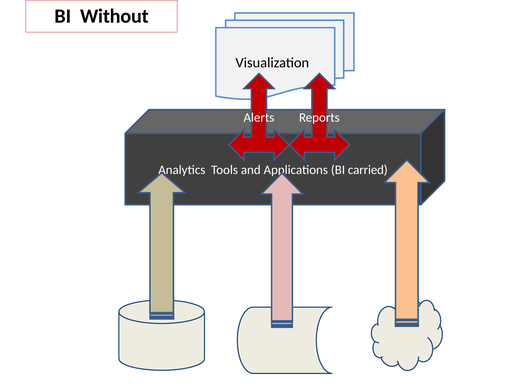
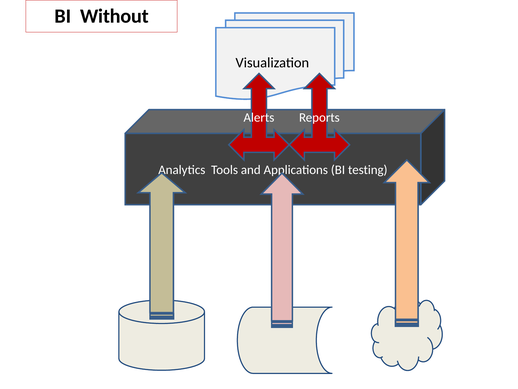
carried: carried -> testing
